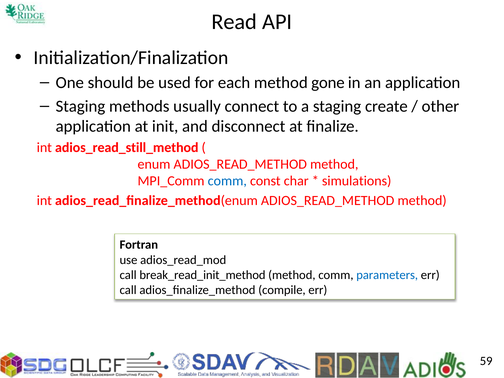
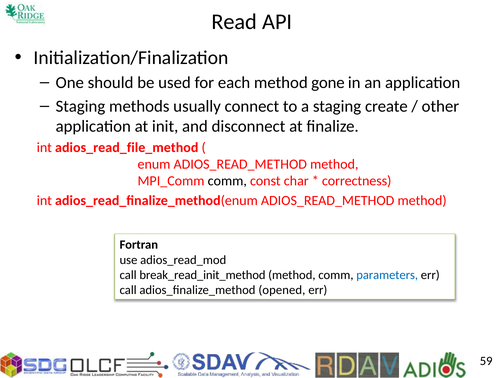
adios_read_still_method: adios_read_still_method -> adios_read_file_method
comm at (227, 181) colour: blue -> black
simulations: simulations -> correctness
compile: compile -> opened
